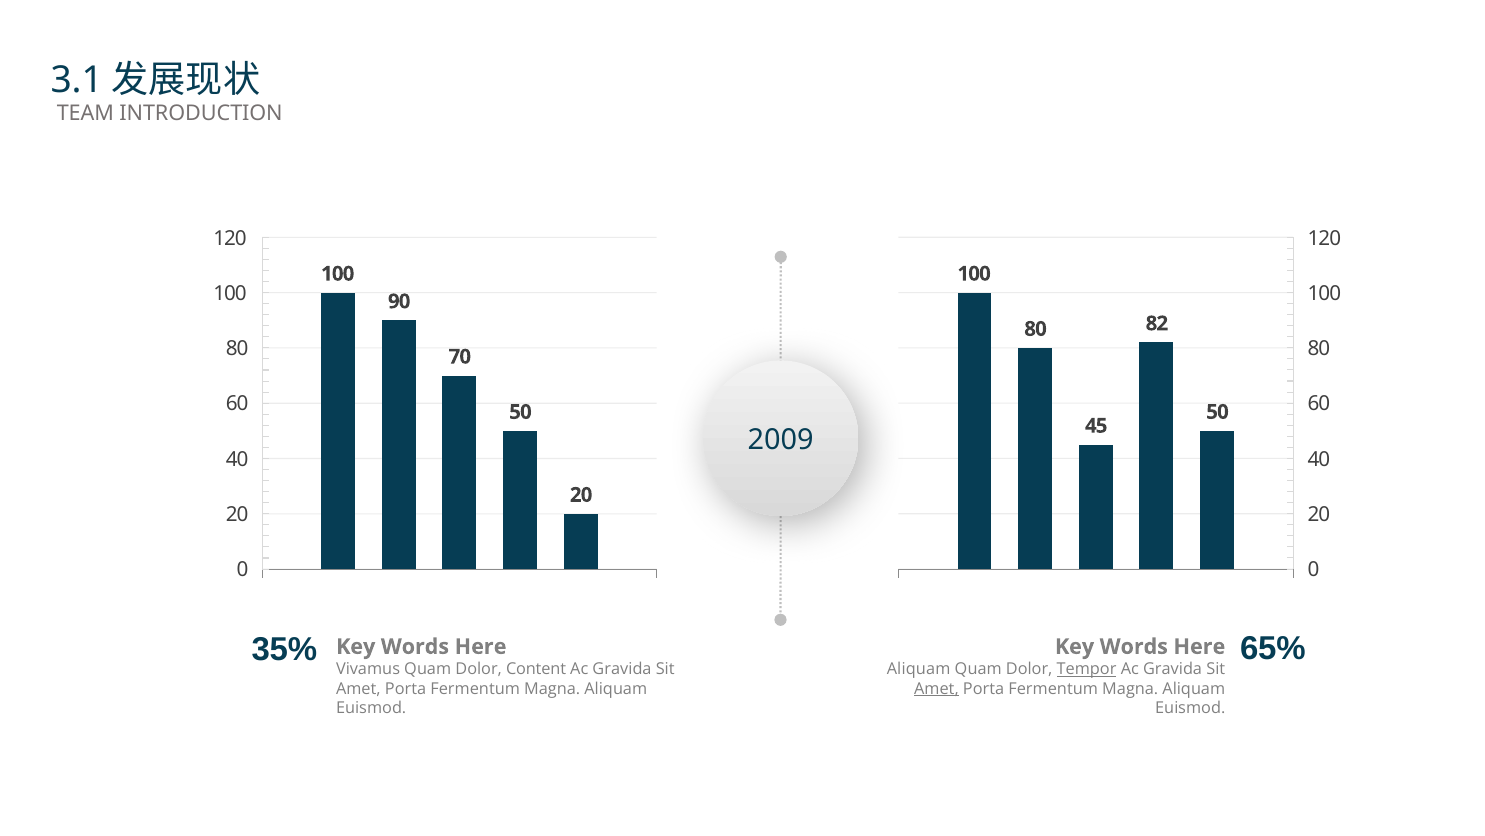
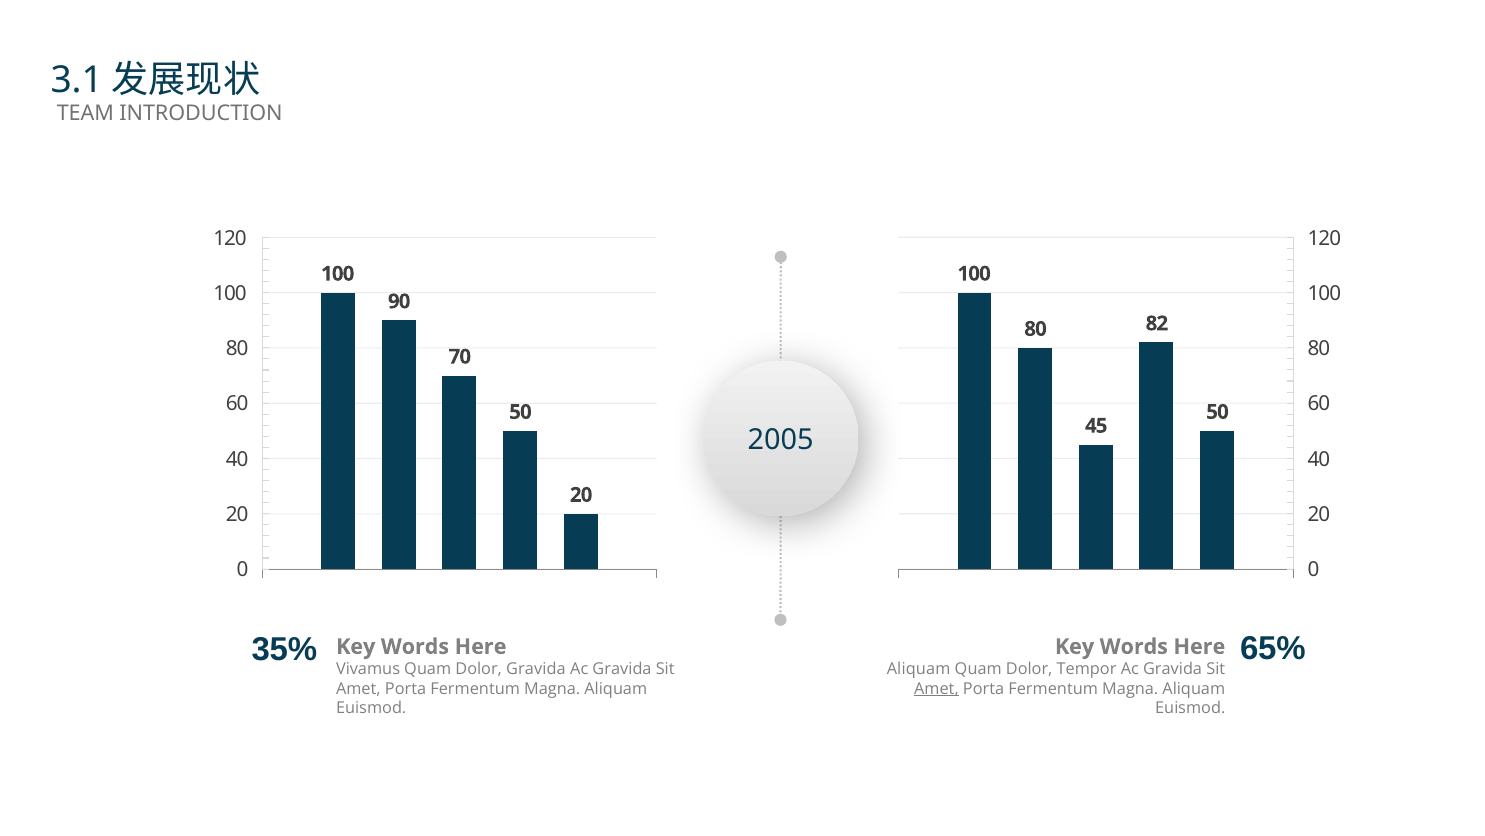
2009: 2009 -> 2005
Dolor Content: Content -> Gravida
Tempor underline: present -> none
